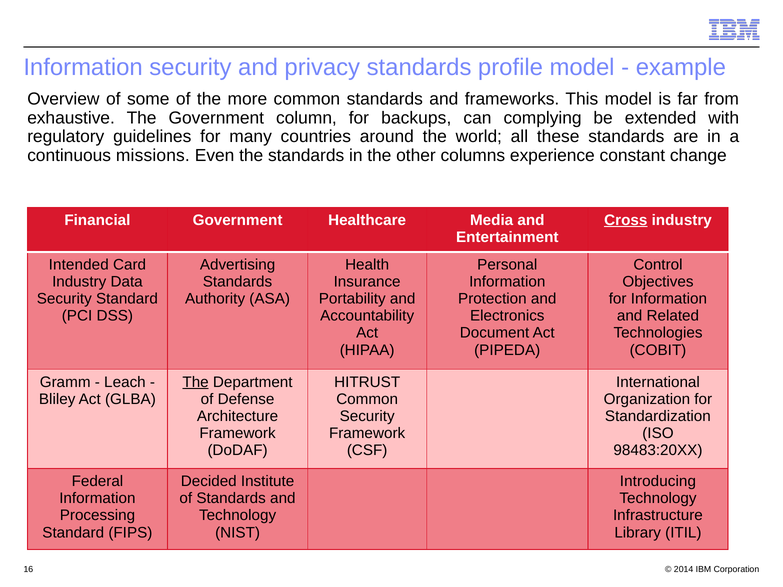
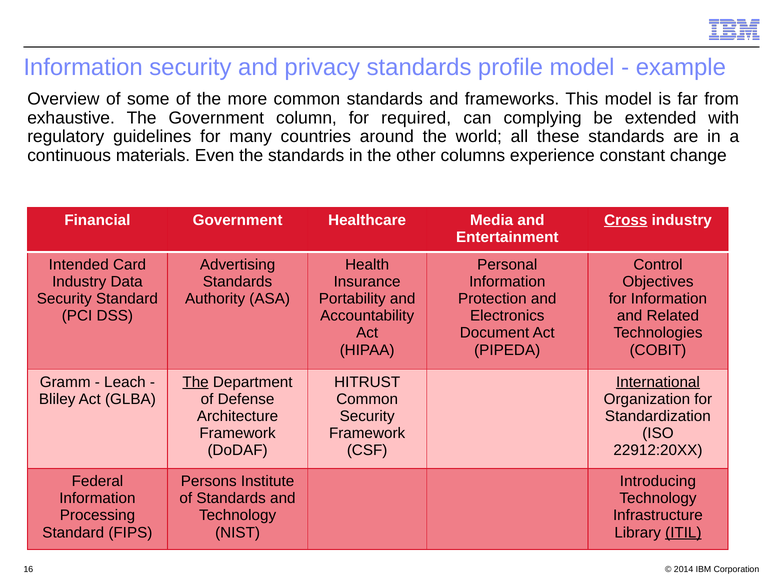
backups: backups -> required
missions: missions -> materials
International underline: none -> present
98483:20XX: 98483:20XX -> 22912:20XX
Decided: Decided -> Persons
ITIL underline: none -> present
